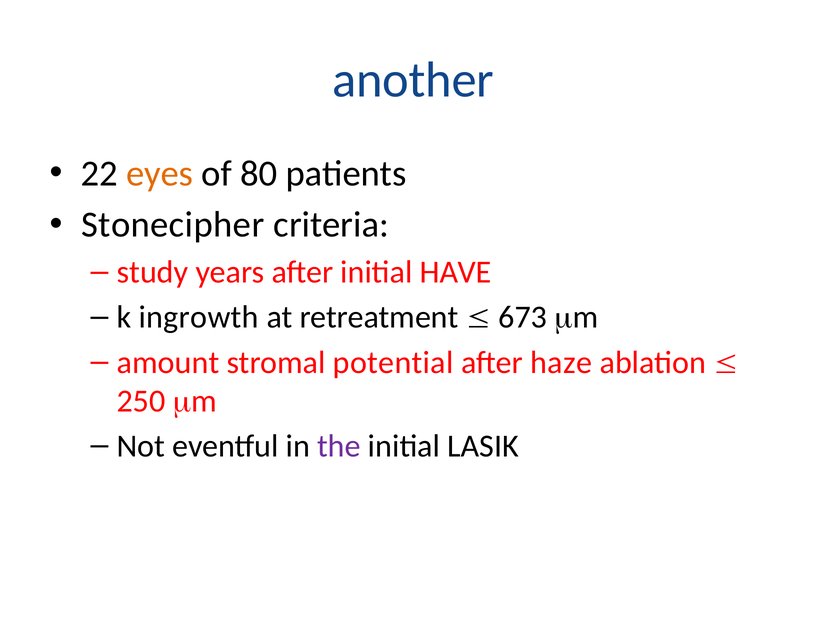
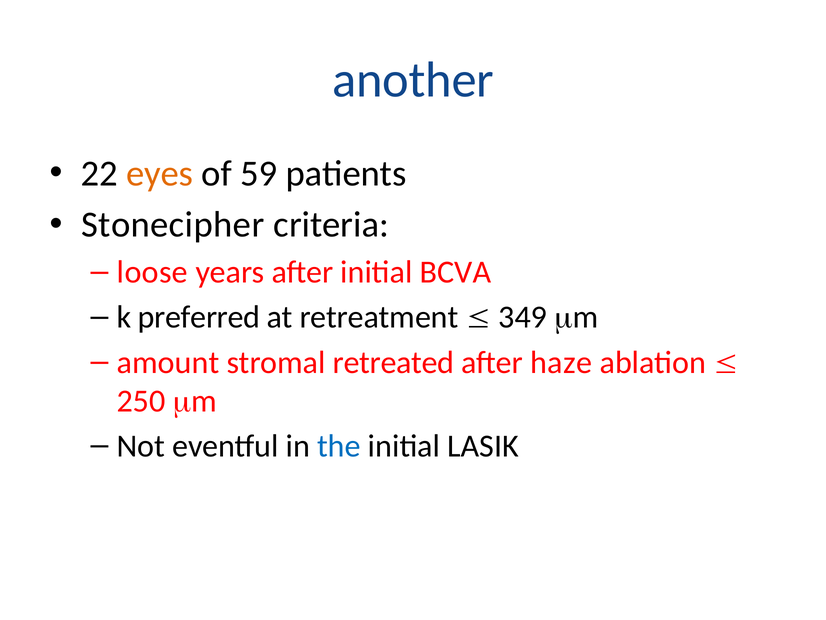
80: 80 -> 59
study: study -> loose
HAVE: HAVE -> BCVA
ingrowth: ingrowth -> preferred
673: 673 -> 349
potential: potential -> retreated
the colour: purple -> blue
